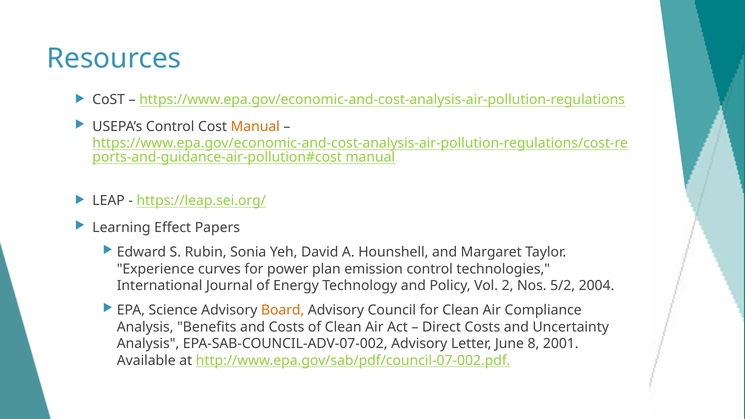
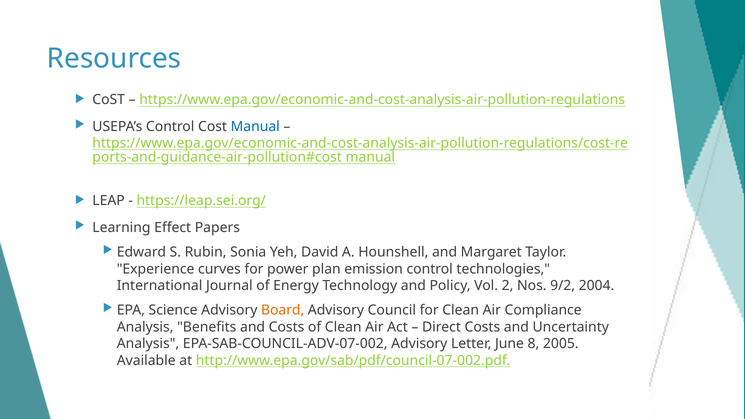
Manual at (255, 127) colour: orange -> blue
5/2: 5/2 -> 9/2
2001: 2001 -> 2005
